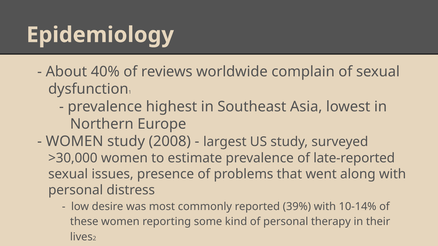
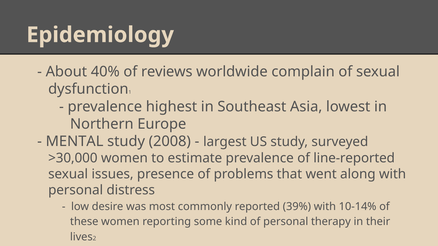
WOMEN at (75, 142): WOMEN -> MENTAL
late-reported: late-reported -> line-reported
